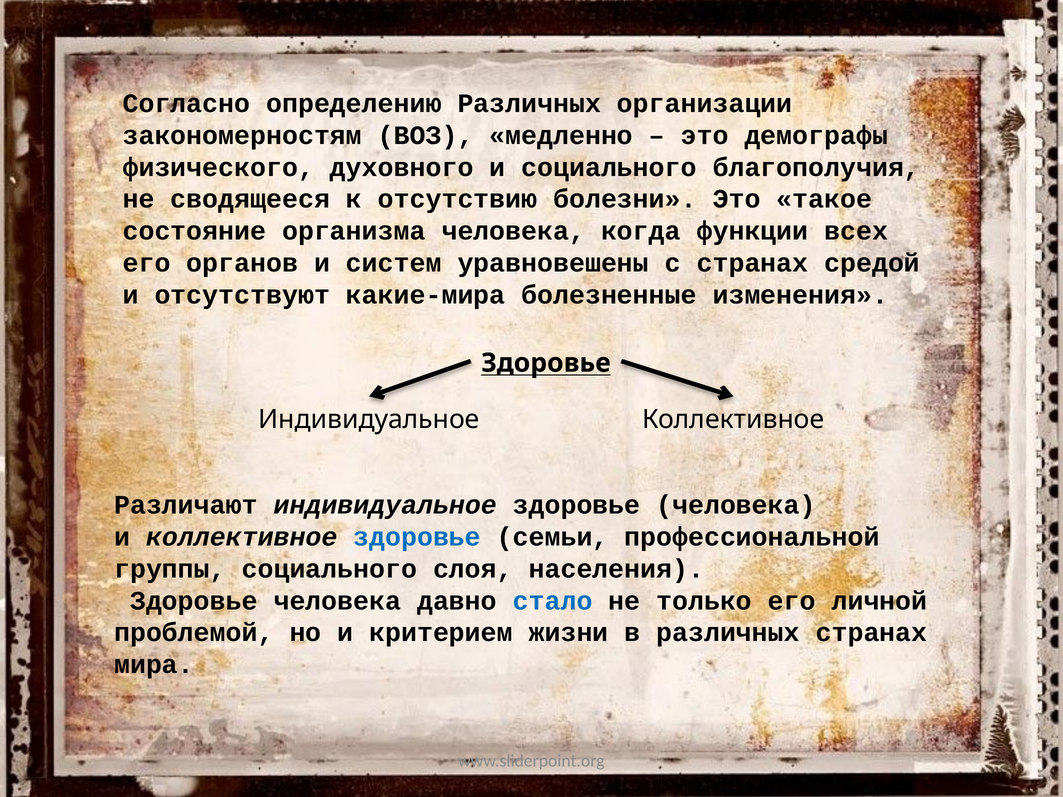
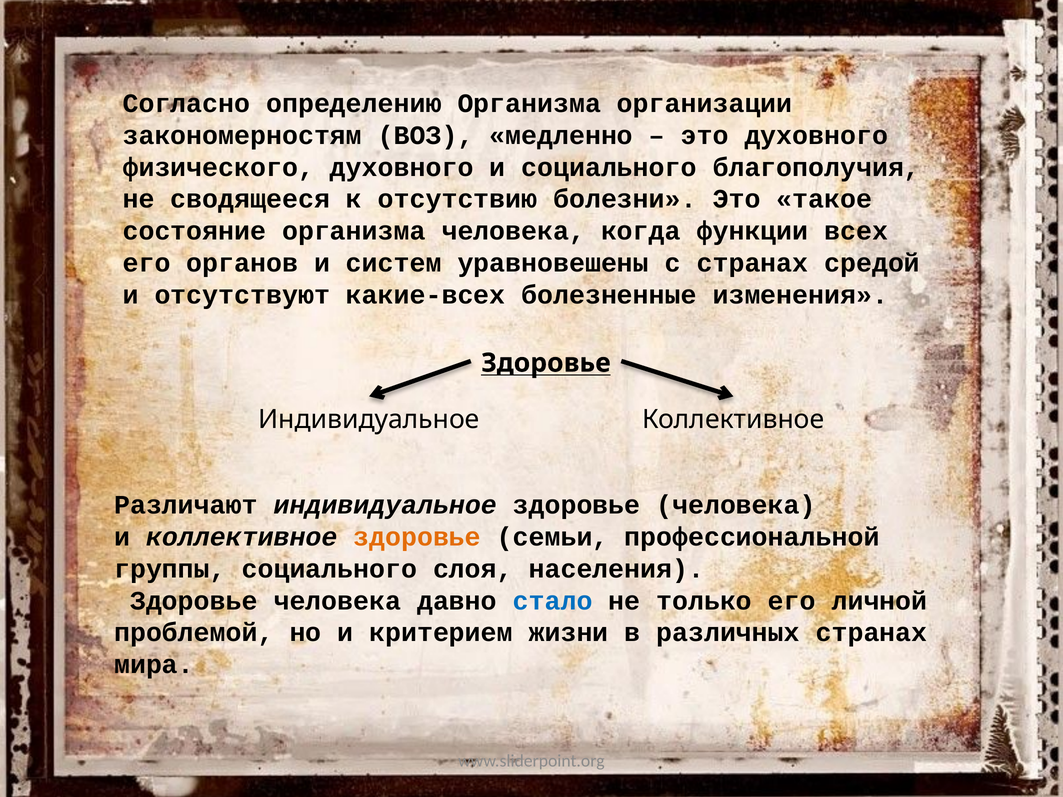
определению Различных: Различных -> Организма
это демографы: демографы -> духовного
какие-мира: какие-мира -> какие-всех
здоровье at (417, 537) colour: blue -> orange
